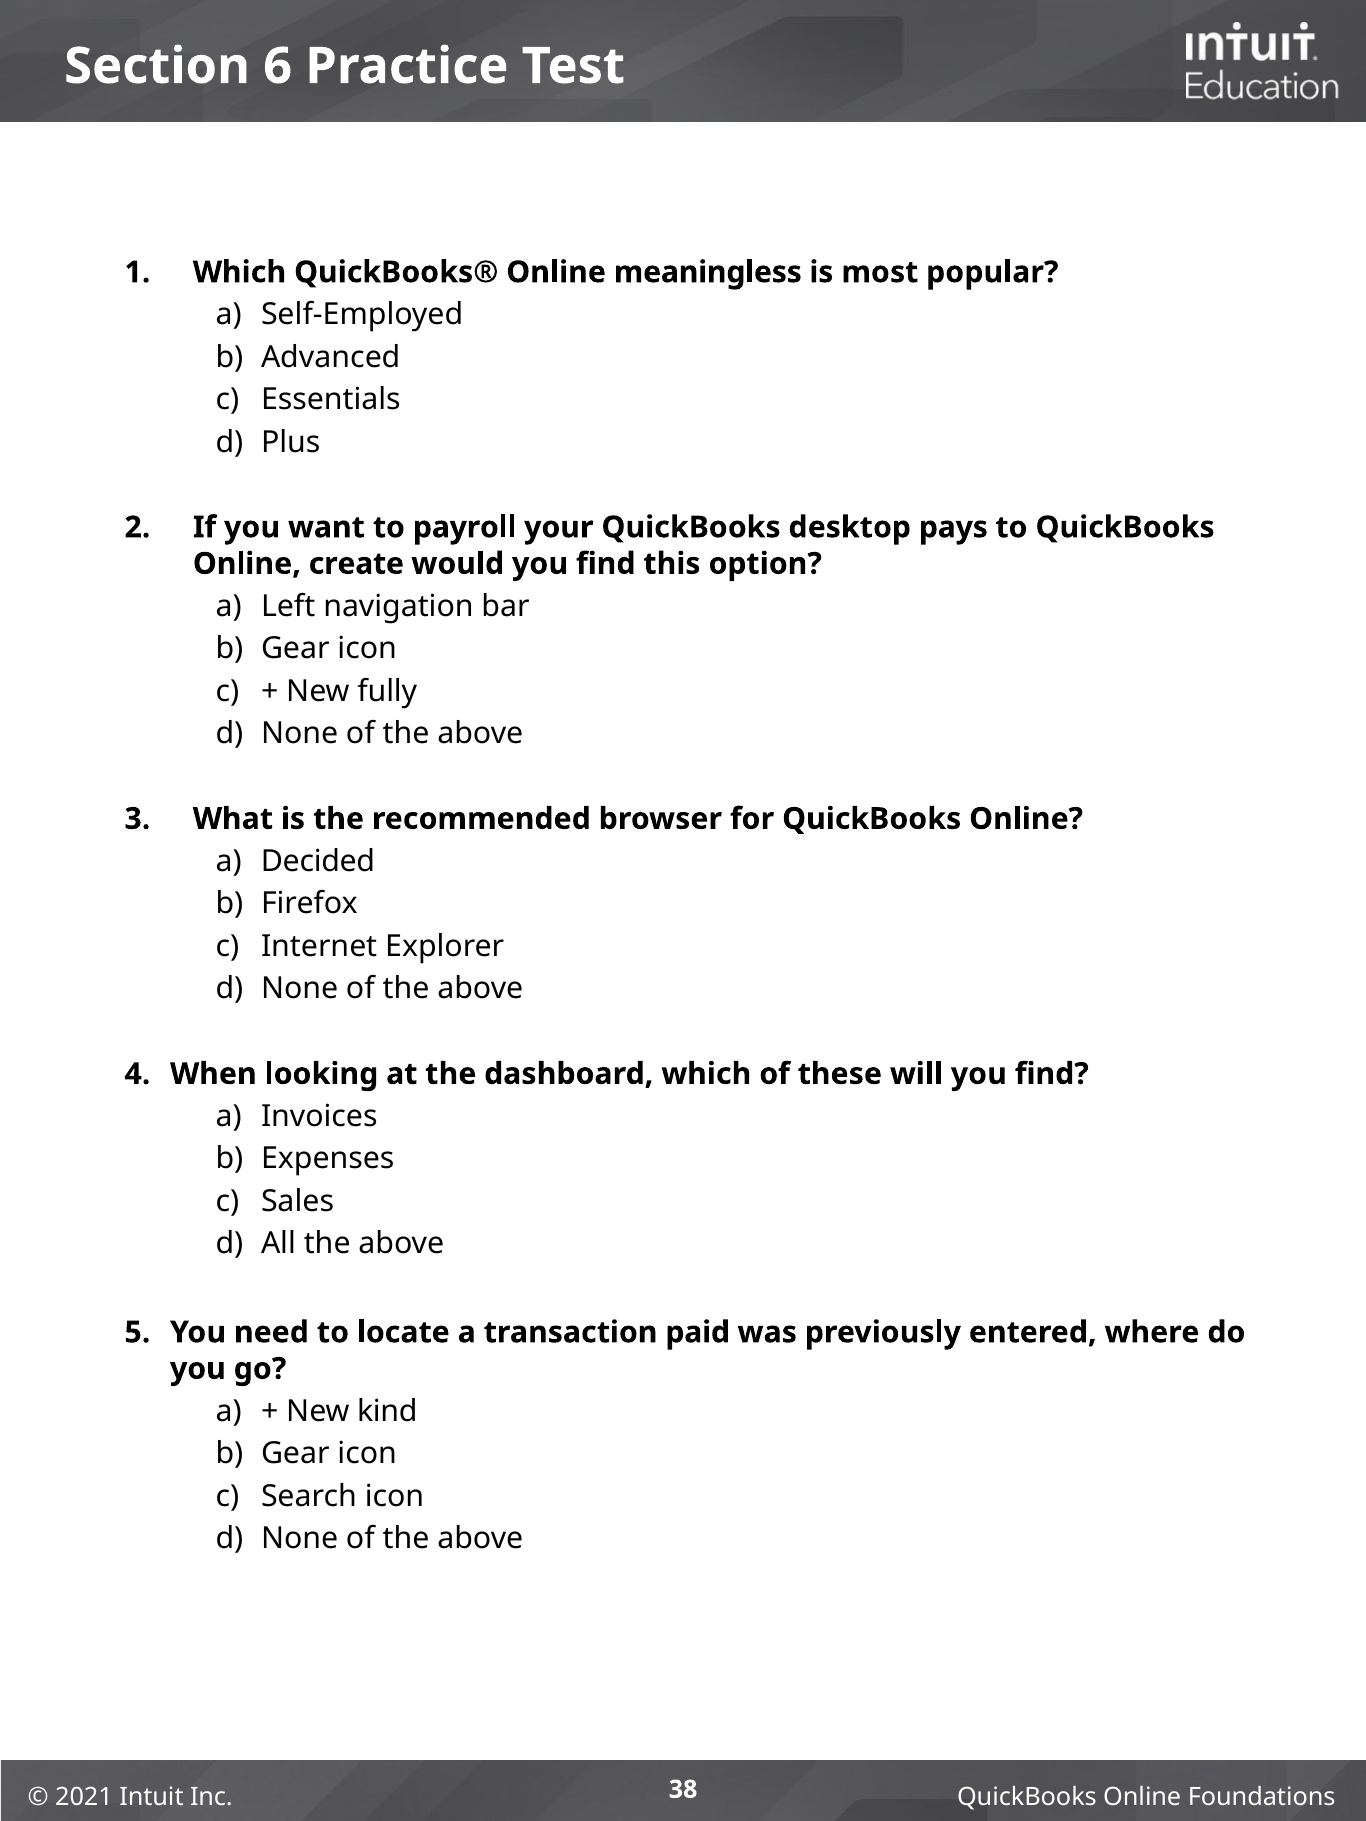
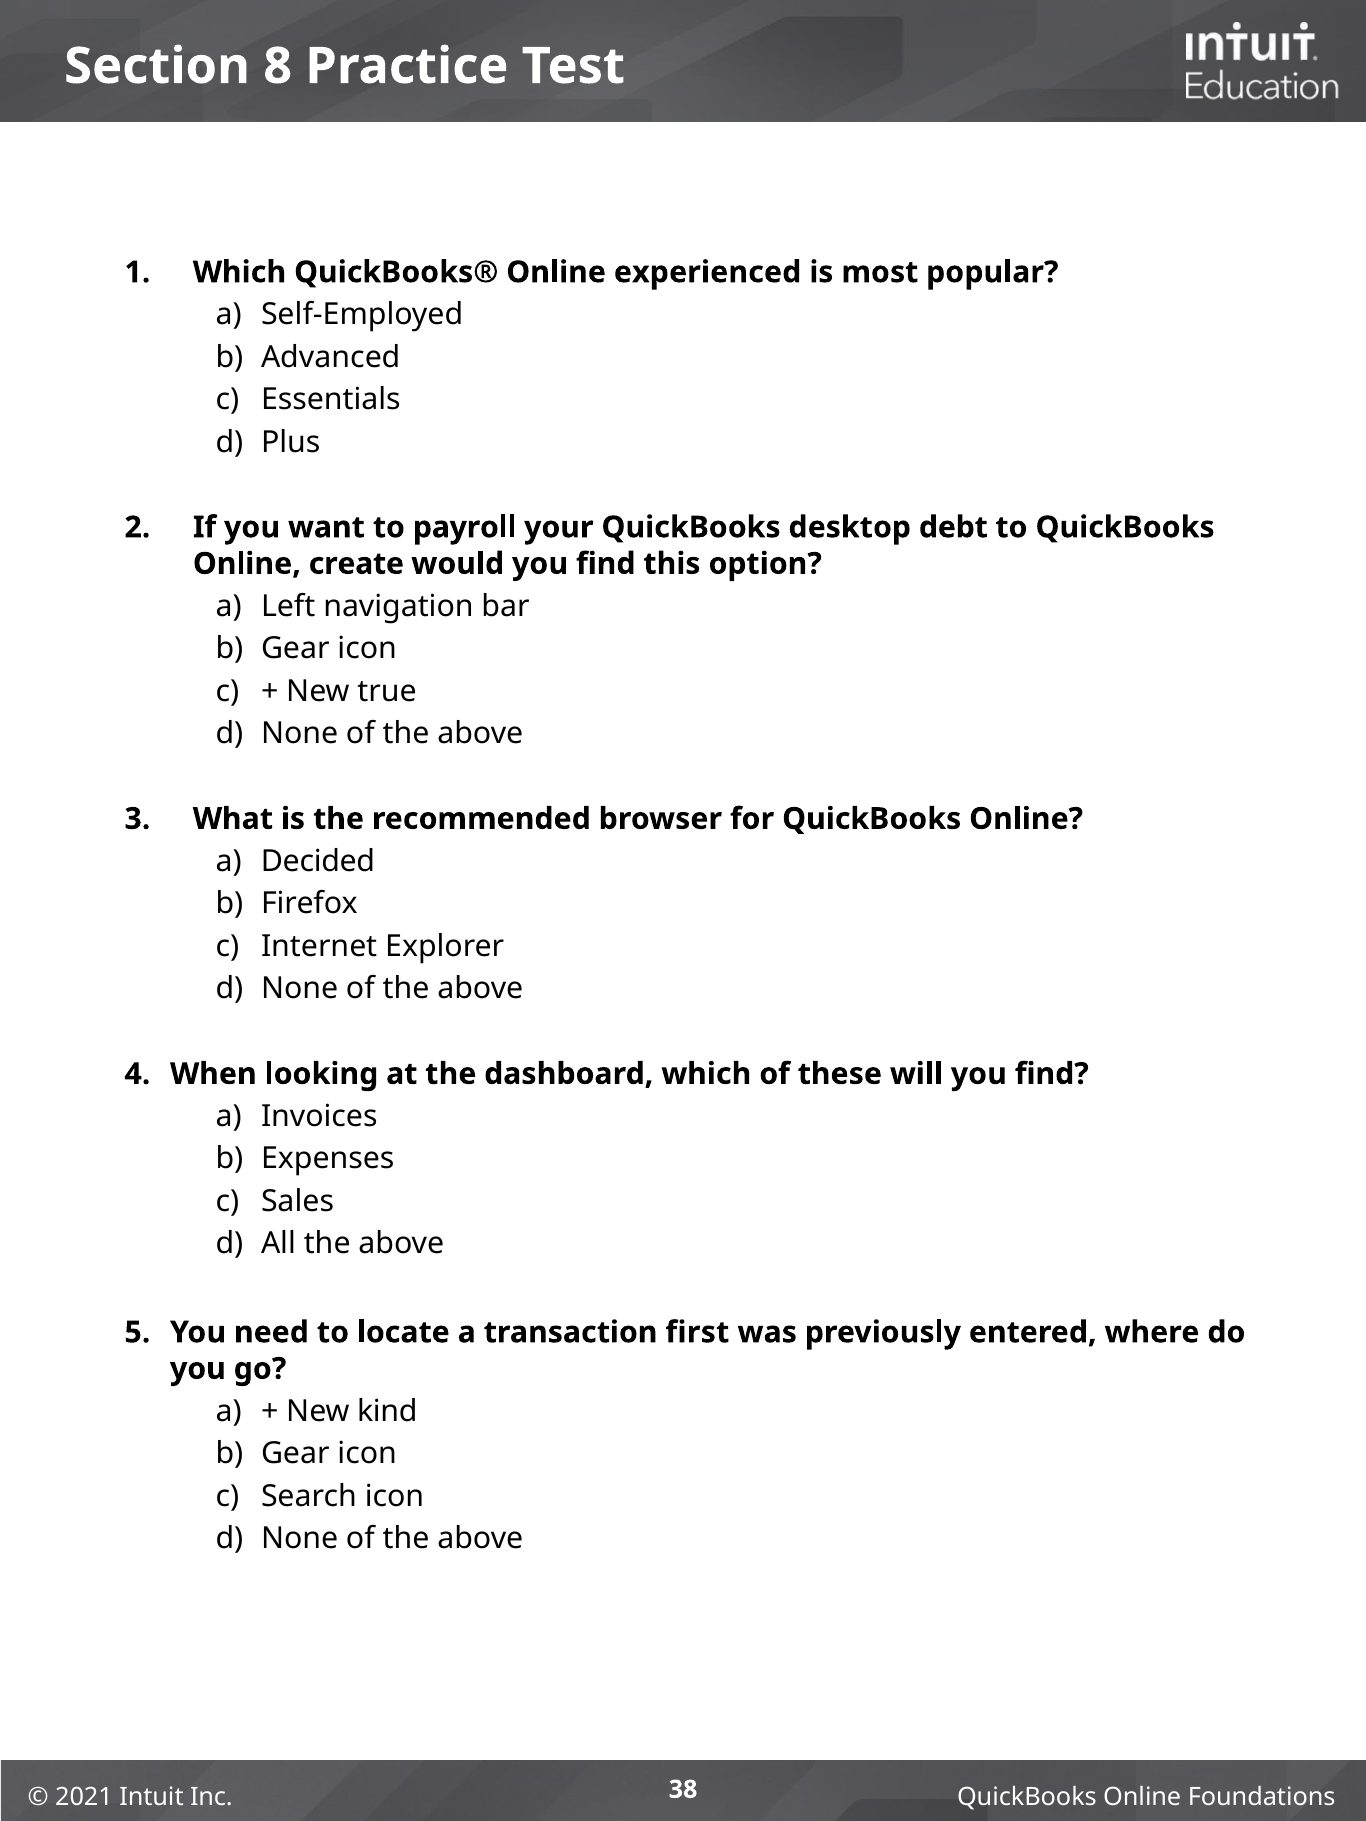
6: 6 -> 8
meaningless: meaningless -> experienced
pays: pays -> debt
fully: fully -> true
paid: paid -> first
